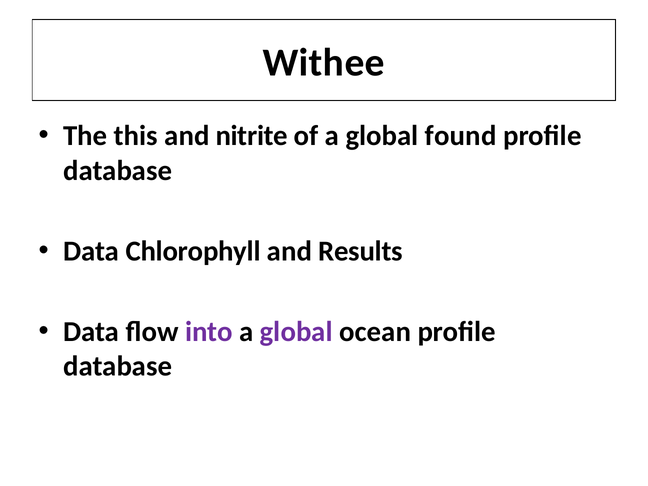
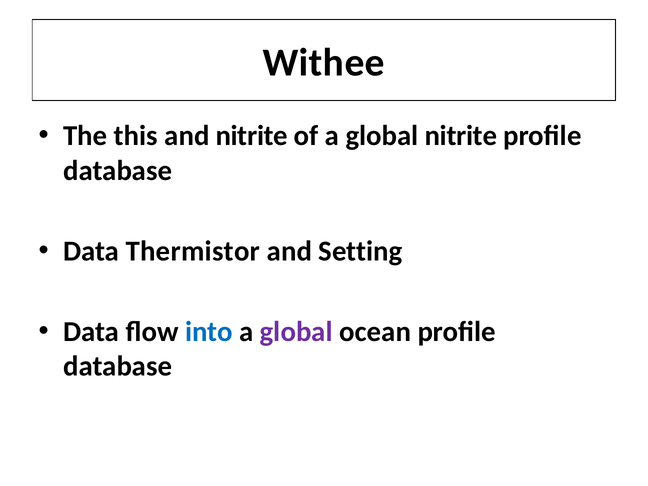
global found: found -> nitrite
Chlorophyll: Chlorophyll -> Thermistor
Results: Results -> Setting
into colour: purple -> blue
